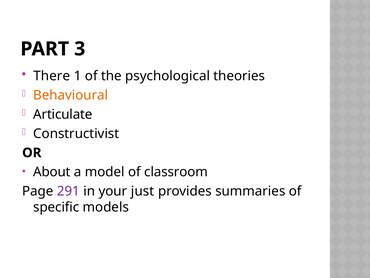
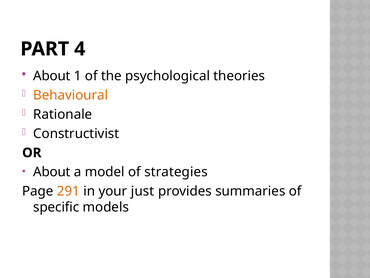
3: 3 -> 4
There at (52, 76): There -> About
Articulate: Articulate -> Rationale
classroom: classroom -> strategies
291 colour: purple -> orange
